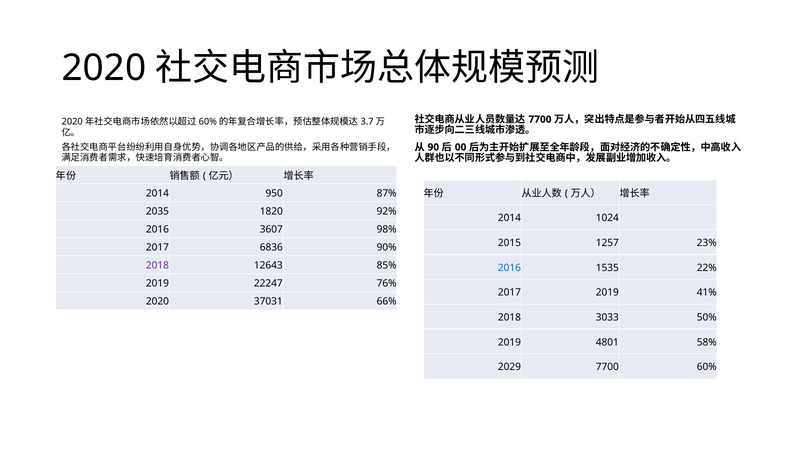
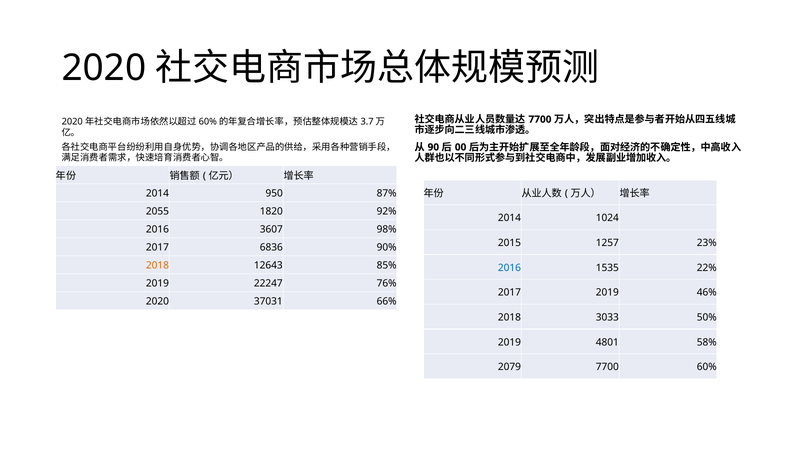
2035: 2035 -> 2055
2018 at (158, 266) colour: purple -> orange
41%: 41% -> 46%
2029: 2029 -> 2079
